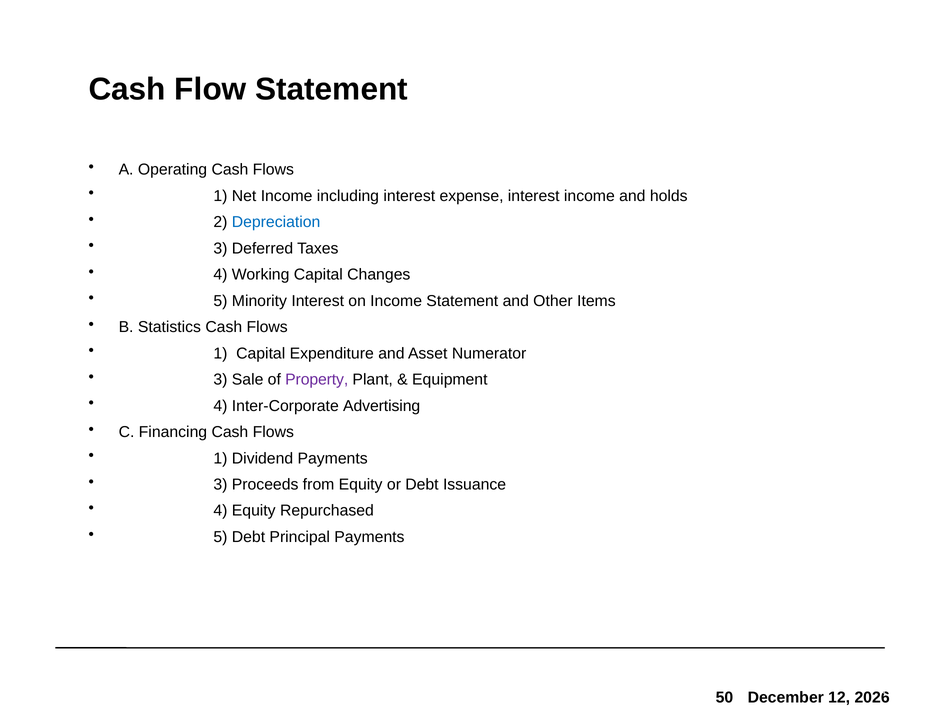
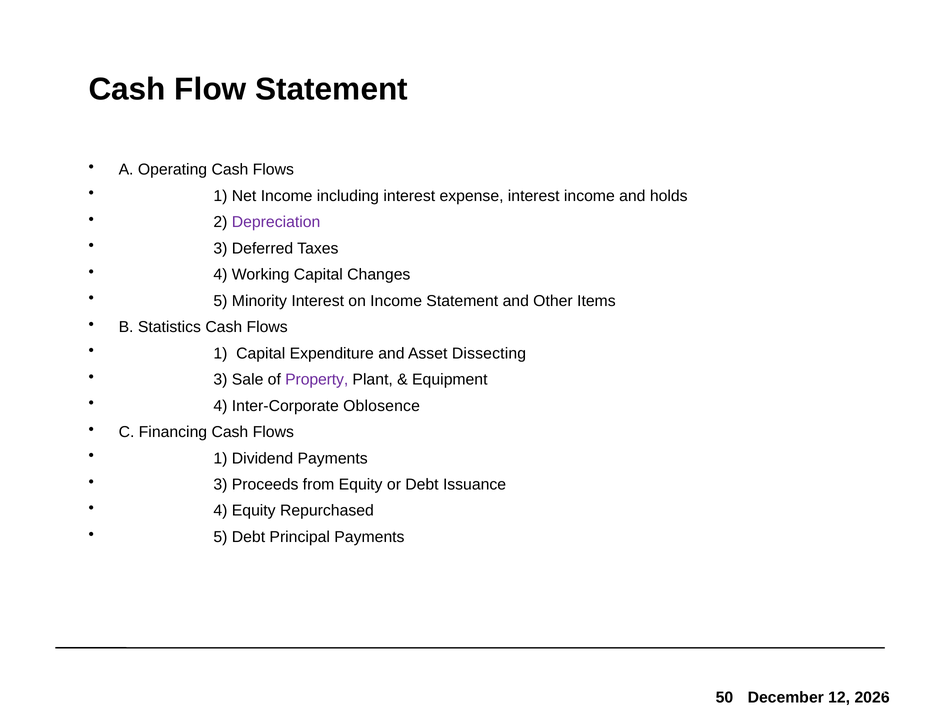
Depreciation colour: blue -> purple
Numerator: Numerator -> Dissecting
Advertising: Advertising -> Oblosence
